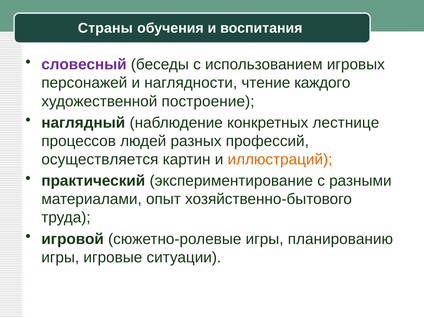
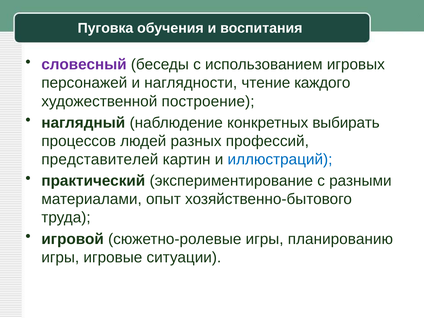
Страны: Страны -> Пуговка
лестнице: лестнице -> выбирать
осуществляется: осуществляется -> представителей
иллюстраций colour: orange -> blue
